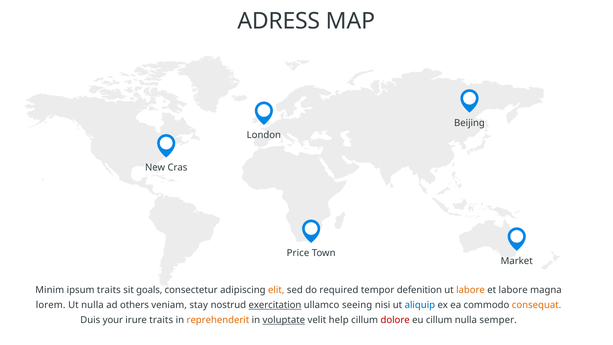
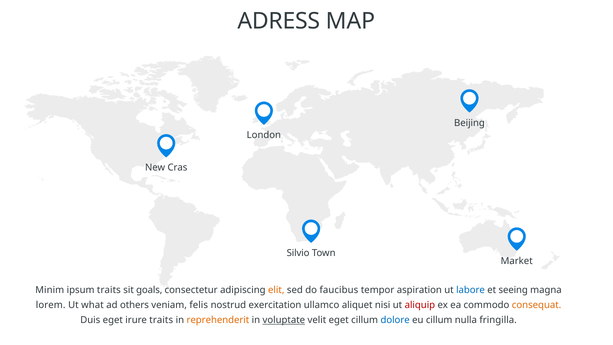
Price: Price -> Silvio
required: required -> faucibus
defenition: defenition -> aspiration
labore at (470, 290) colour: orange -> blue
et labore: labore -> seeing
Ut nulla: nulla -> what
stay: stay -> felis
exercitation underline: present -> none
seeing: seeing -> aliquet
aliquip colour: blue -> red
Duis your: your -> eget
velit help: help -> eget
dolore colour: red -> blue
semper: semper -> fringilla
